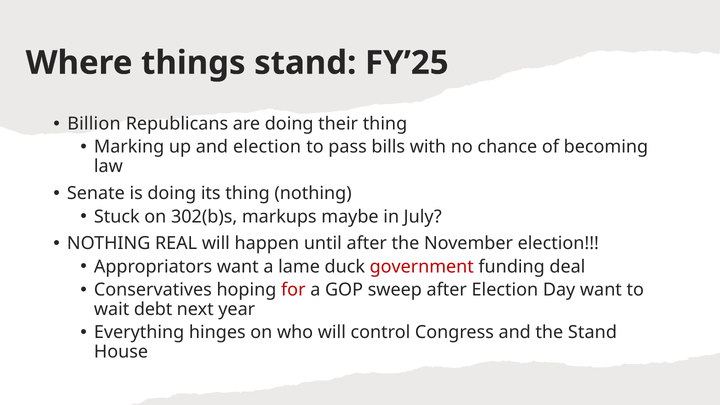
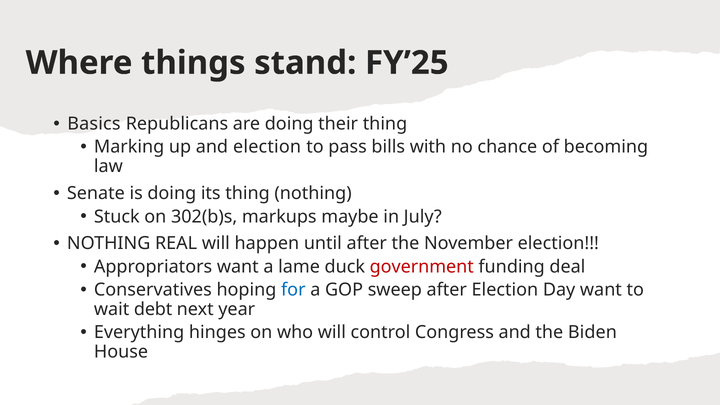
Billion: Billion -> Basics
for colour: red -> blue
the Stand: Stand -> Biden
